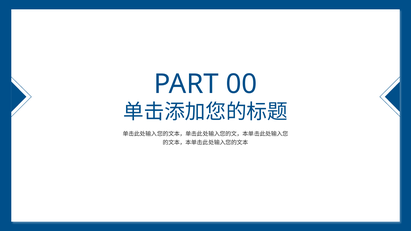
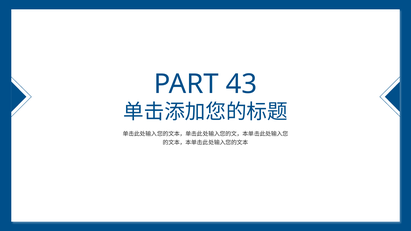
00: 00 -> 43
